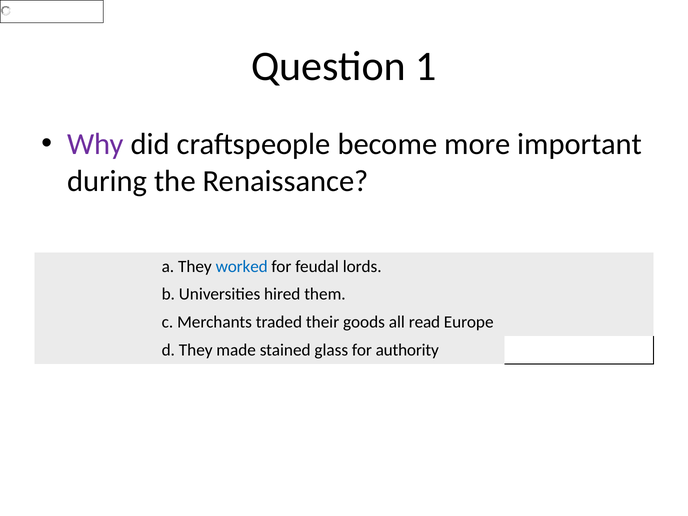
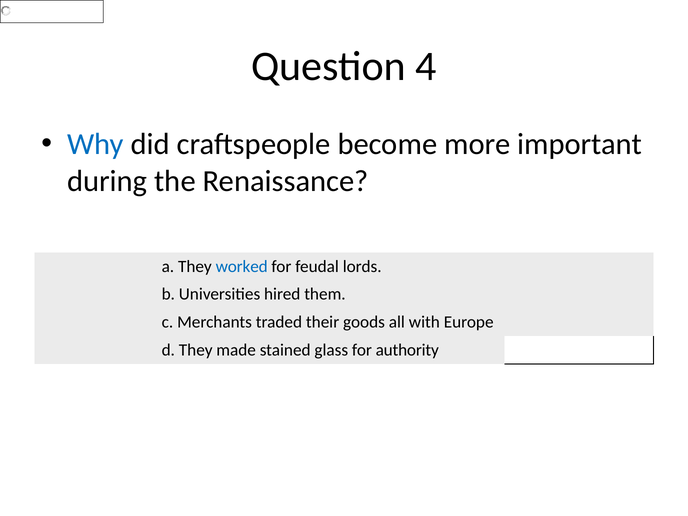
1: 1 -> 4
Why colour: purple -> blue
read: read -> with
